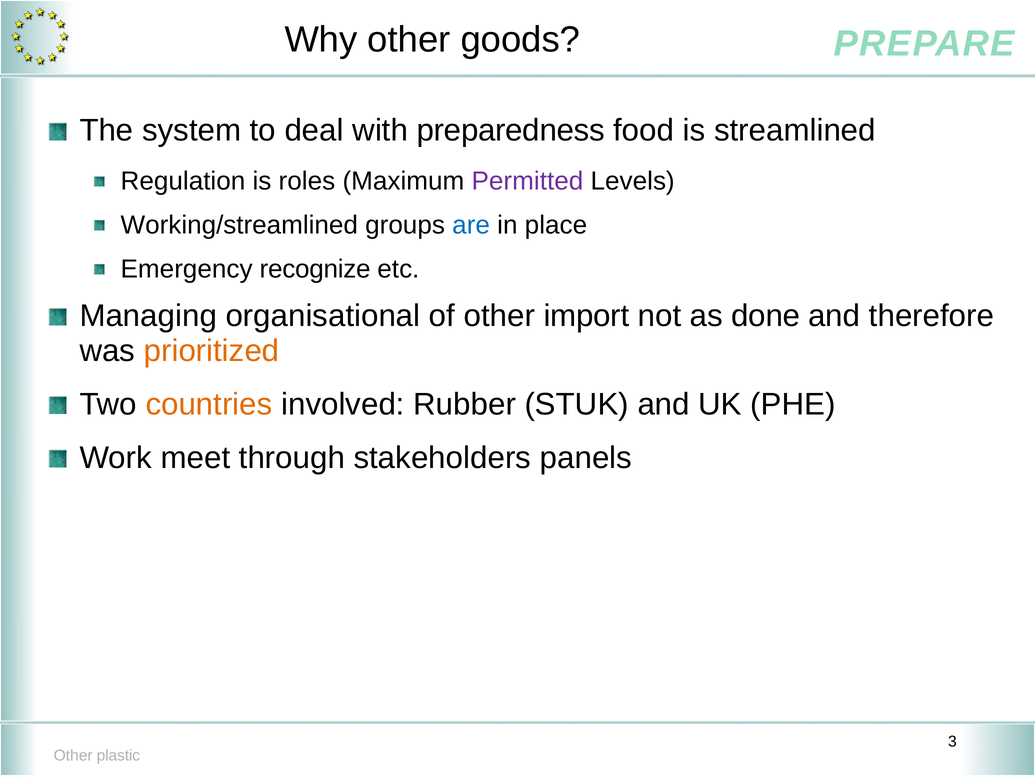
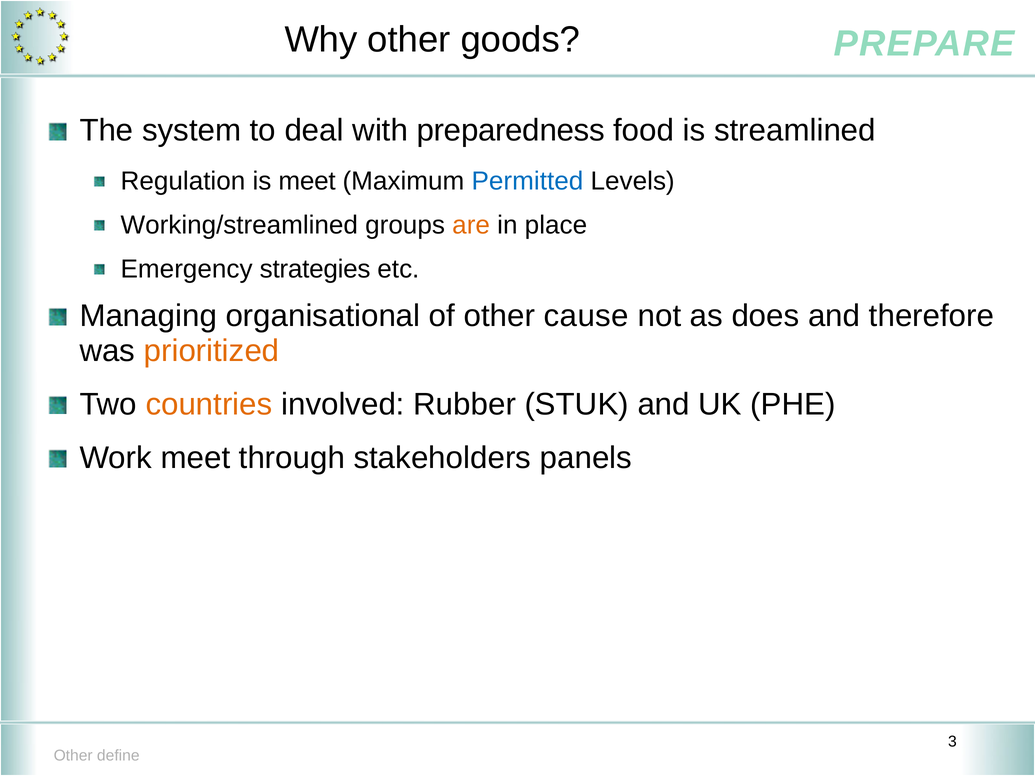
is roles: roles -> meet
Permitted colour: purple -> blue
are colour: blue -> orange
recognize: recognize -> strategies
import: import -> cause
done: done -> does
plastic: plastic -> define
